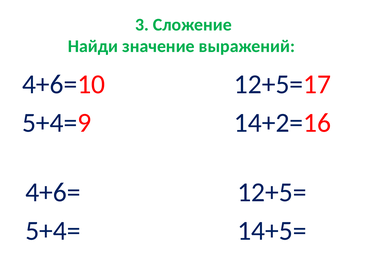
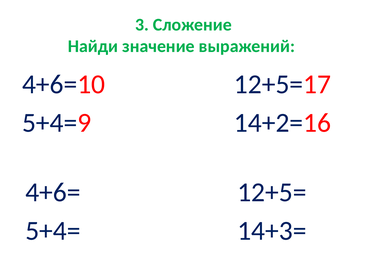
14+5=: 14+5= -> 14+3=
